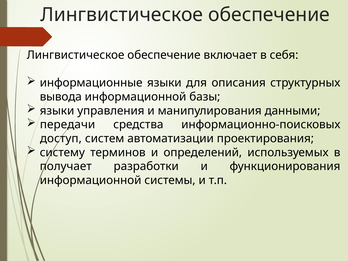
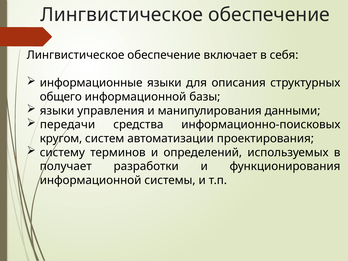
вывода: вывода -> общего
доступ: доступ -> кругом
